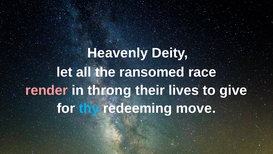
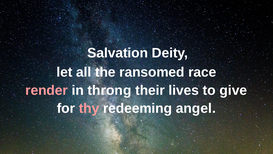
Heavenly: Heavenly -> Salvation
thy colour: light blue -> pink
move: move -> angel
